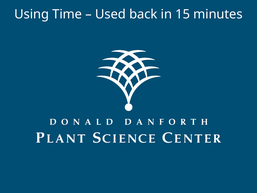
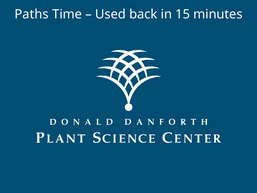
Using: Using -> Paths
